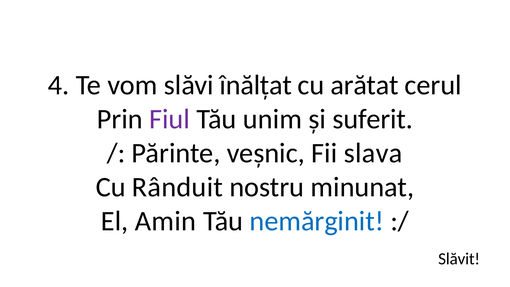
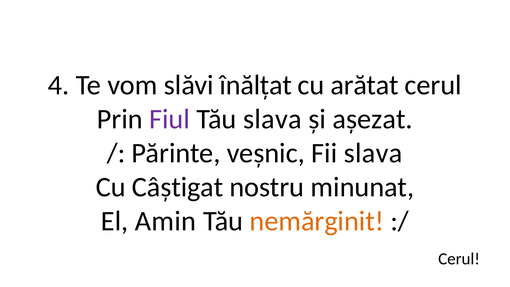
Tău unim: unim -> slava
suferit: suferit -> așezat
Rânduit: Rânduit -> Câștigat
nemărginit colour: blue -> orange
Slăvit at (459, 259): Slăvit -> Cerul
